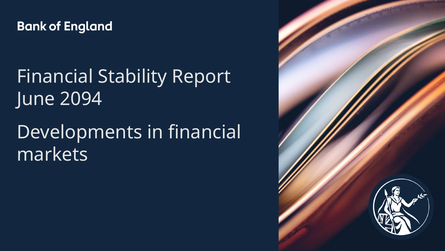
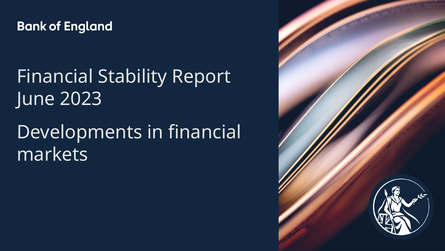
2094: 2094 -> 2023
